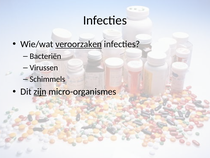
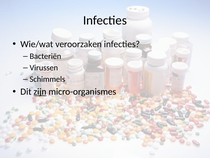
veroorzaken underline: present -> none
